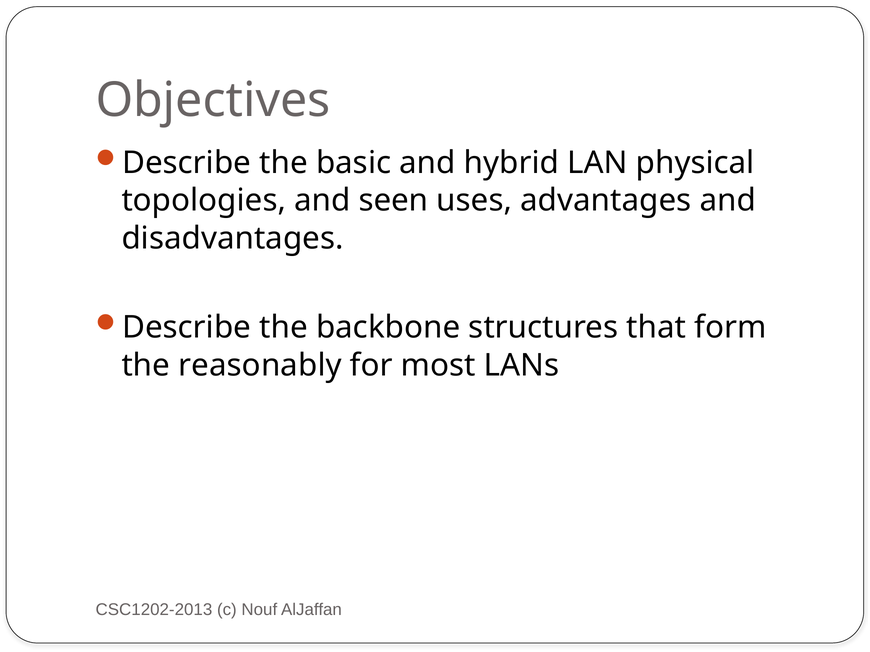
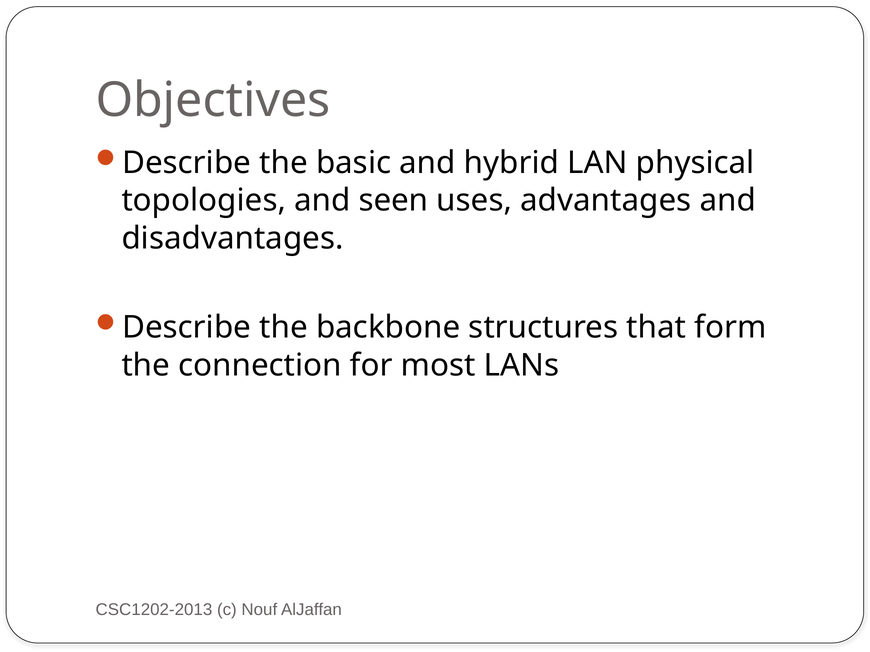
reasonably: reasonably -> connection
